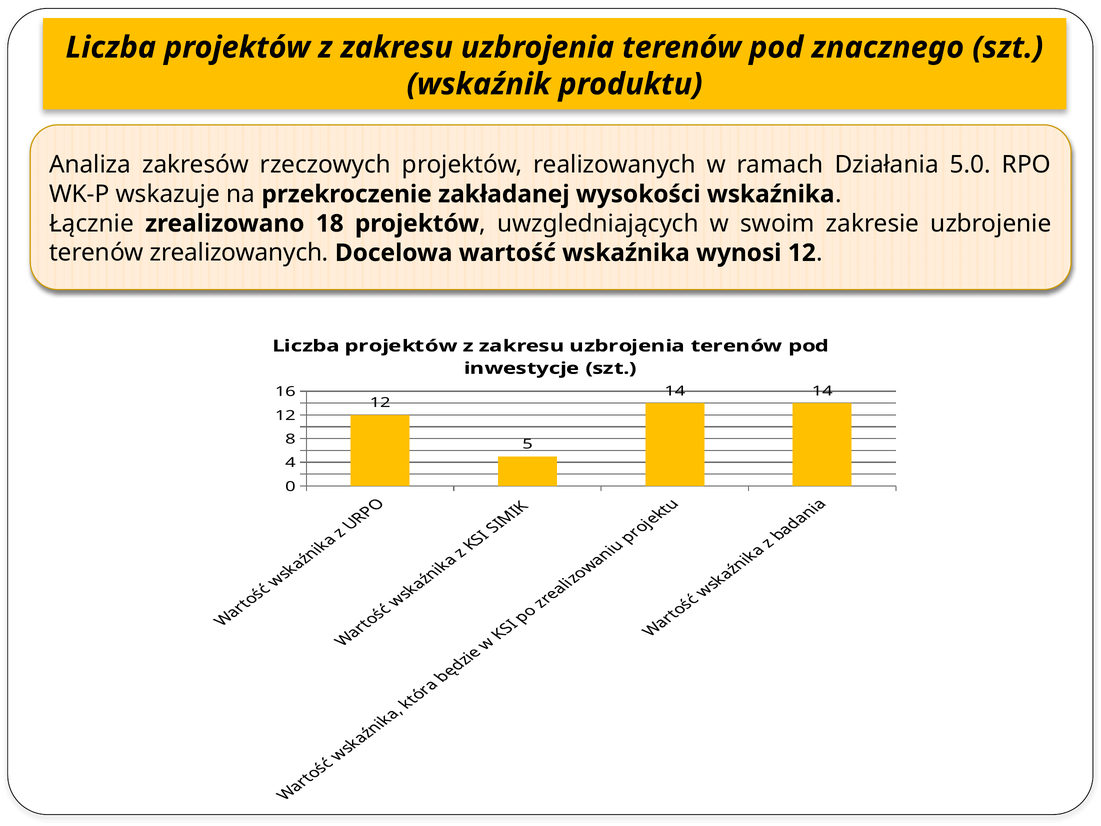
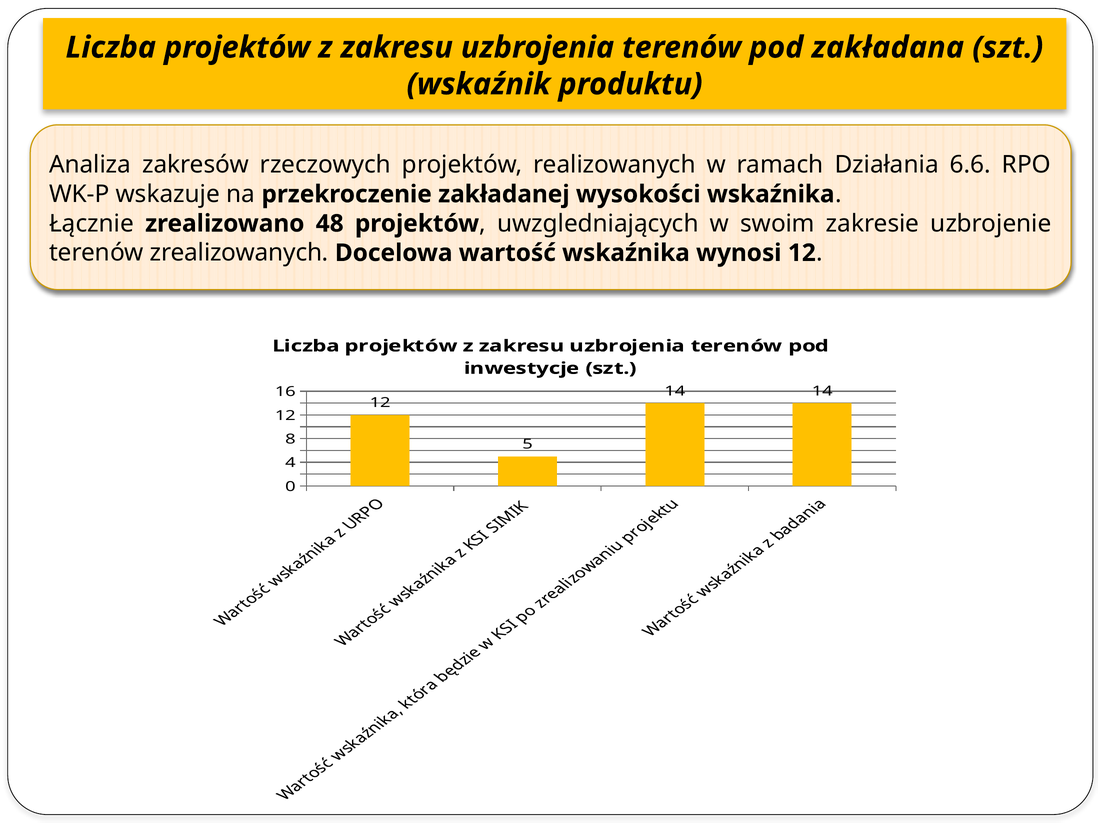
znacznego: znacznego -> zakładana
5.0: 5.0 -> 6.6
18: 18 -> 48
